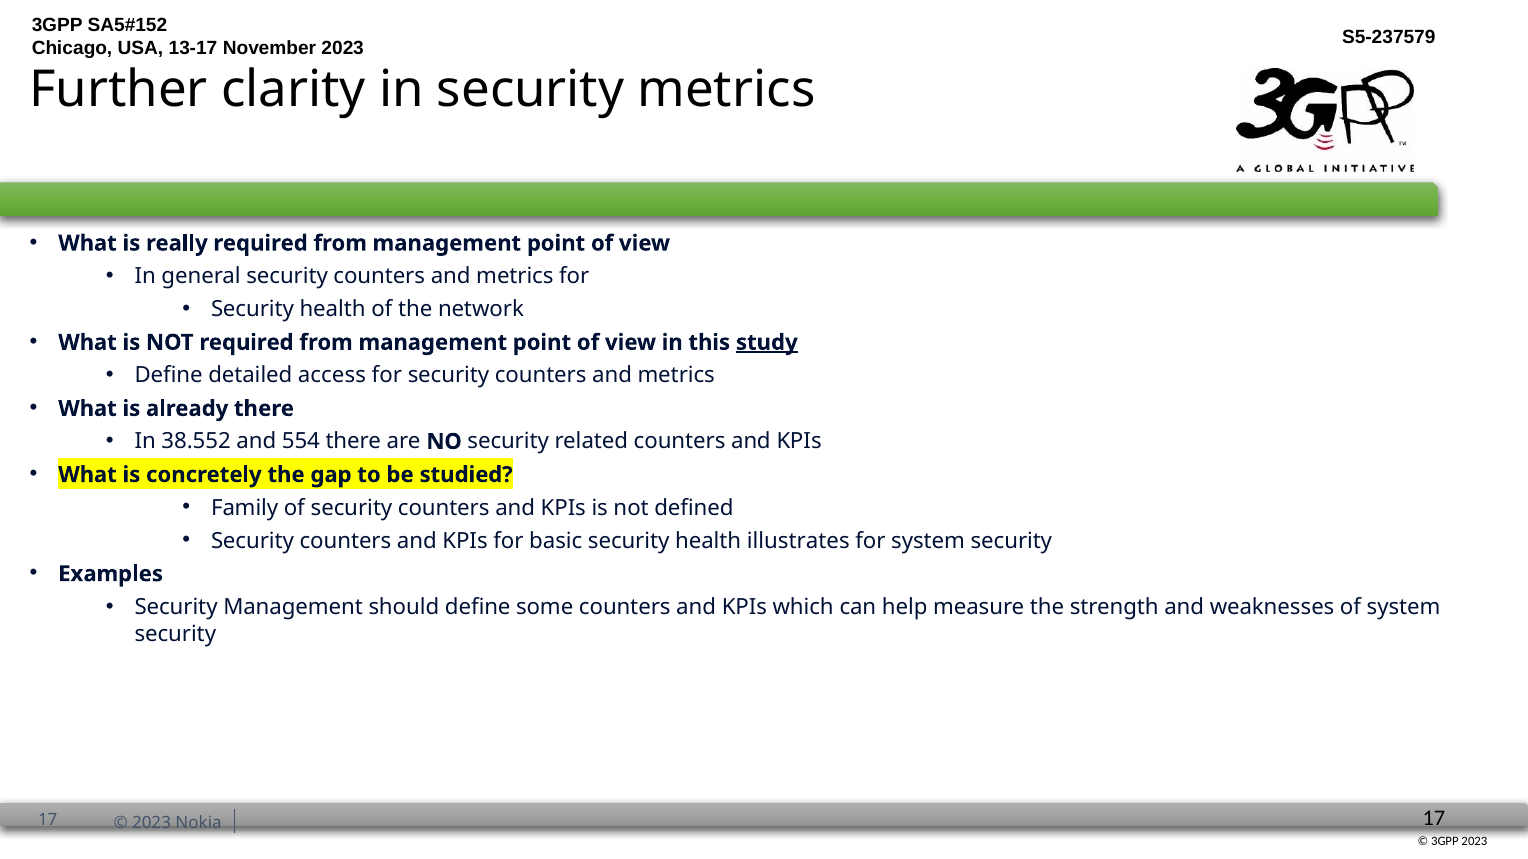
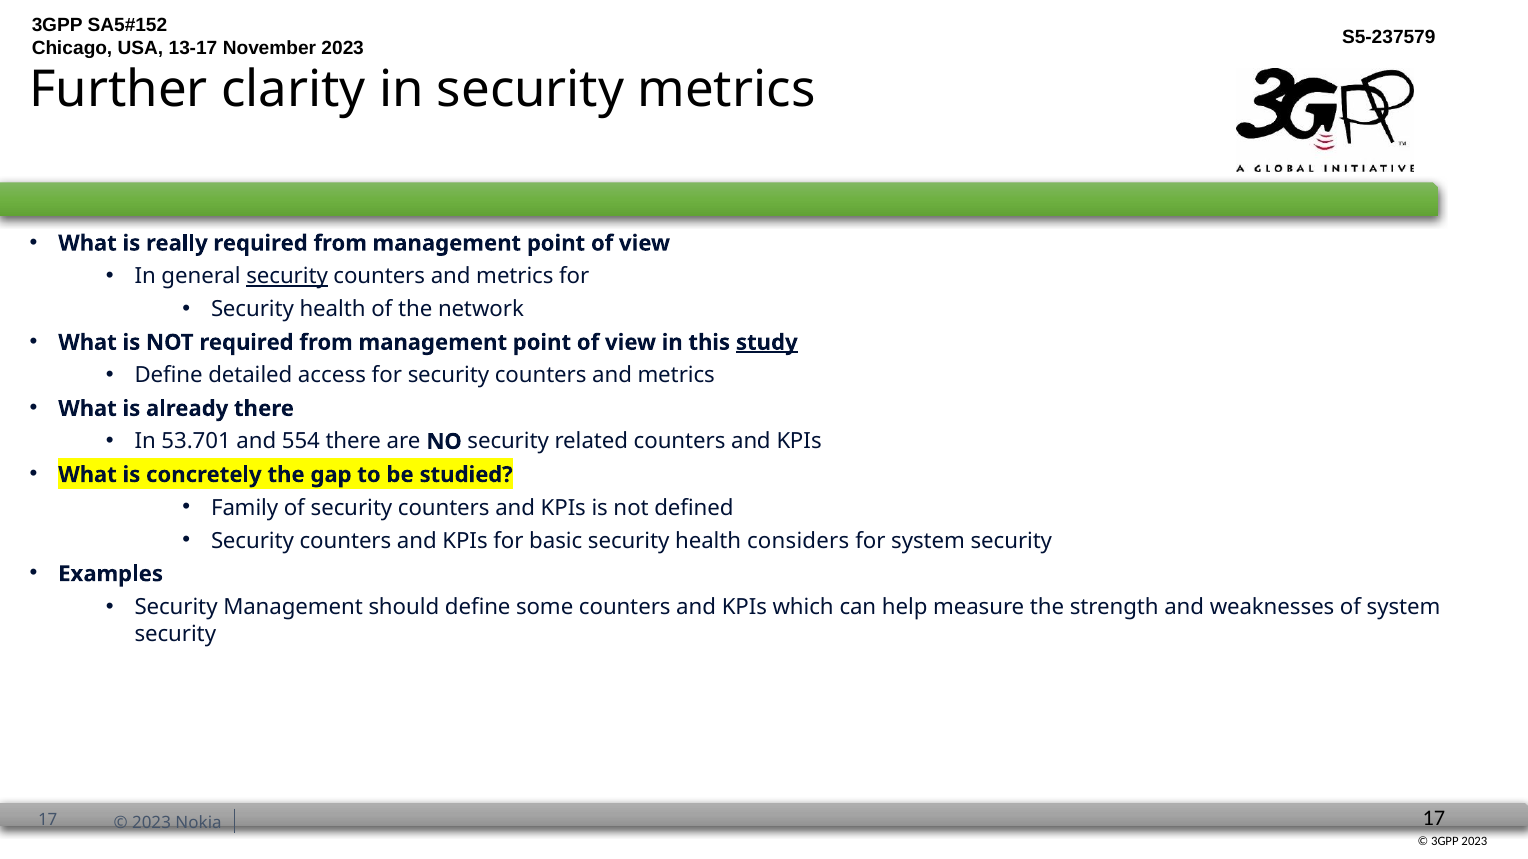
security at (287, 276) underline: none -> present
38.552: 38.552 -> 53.701
illustrates: illustrates -> considers
